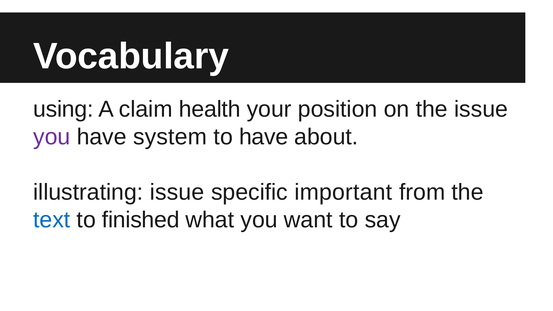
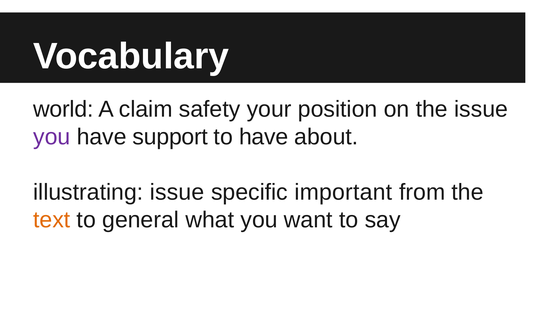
using: using -> world
health: health -> safety
system: system -> support
text colour: blue -> orange
finished: finished -> general
